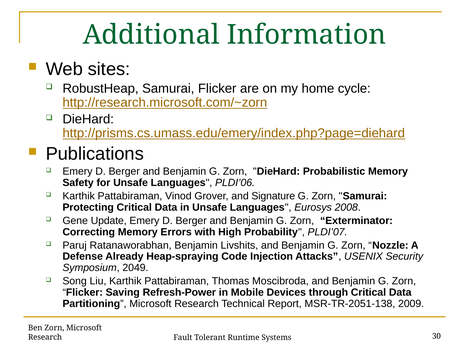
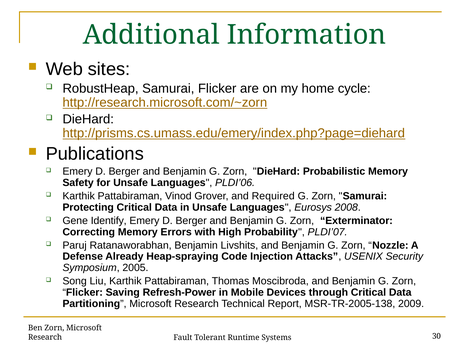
Signature: Signature -> Required
Update: Update -> Identify
2049: 2049 -> 2005
MSR-TR-2051-138: MSR-TR-2051-138 -> MSR-TR-2005-138
